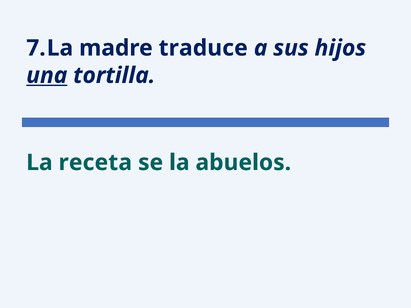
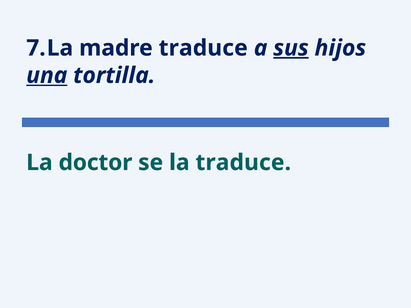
sus underline: none -> present
receta: receta -> doctor
la abuelos: abuelos -> traduce
